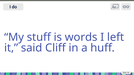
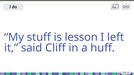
words: words -> lesson
